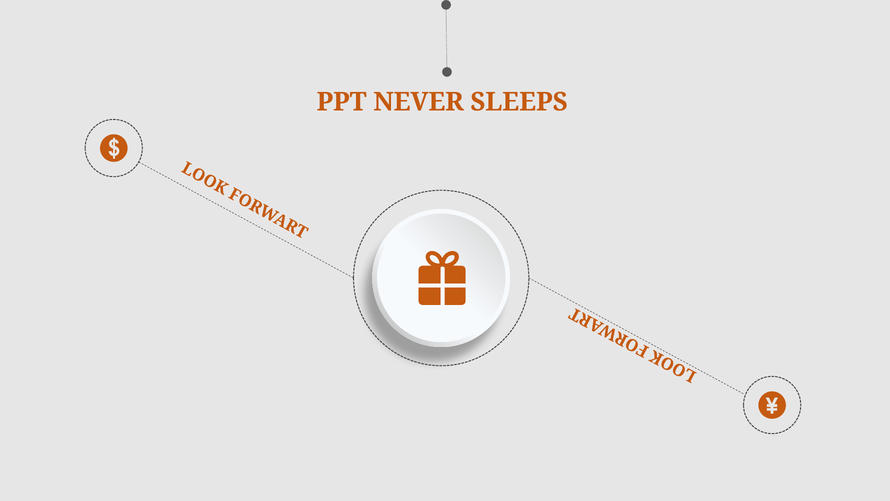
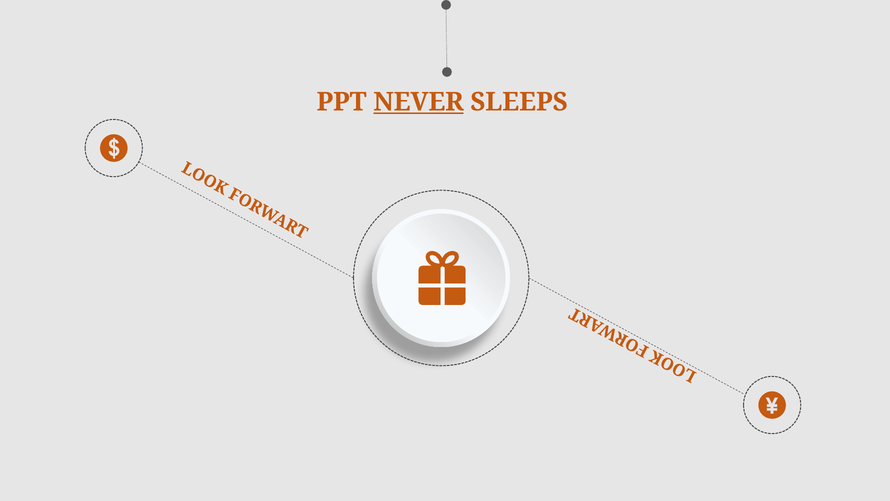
NEVER underline: none -> present
